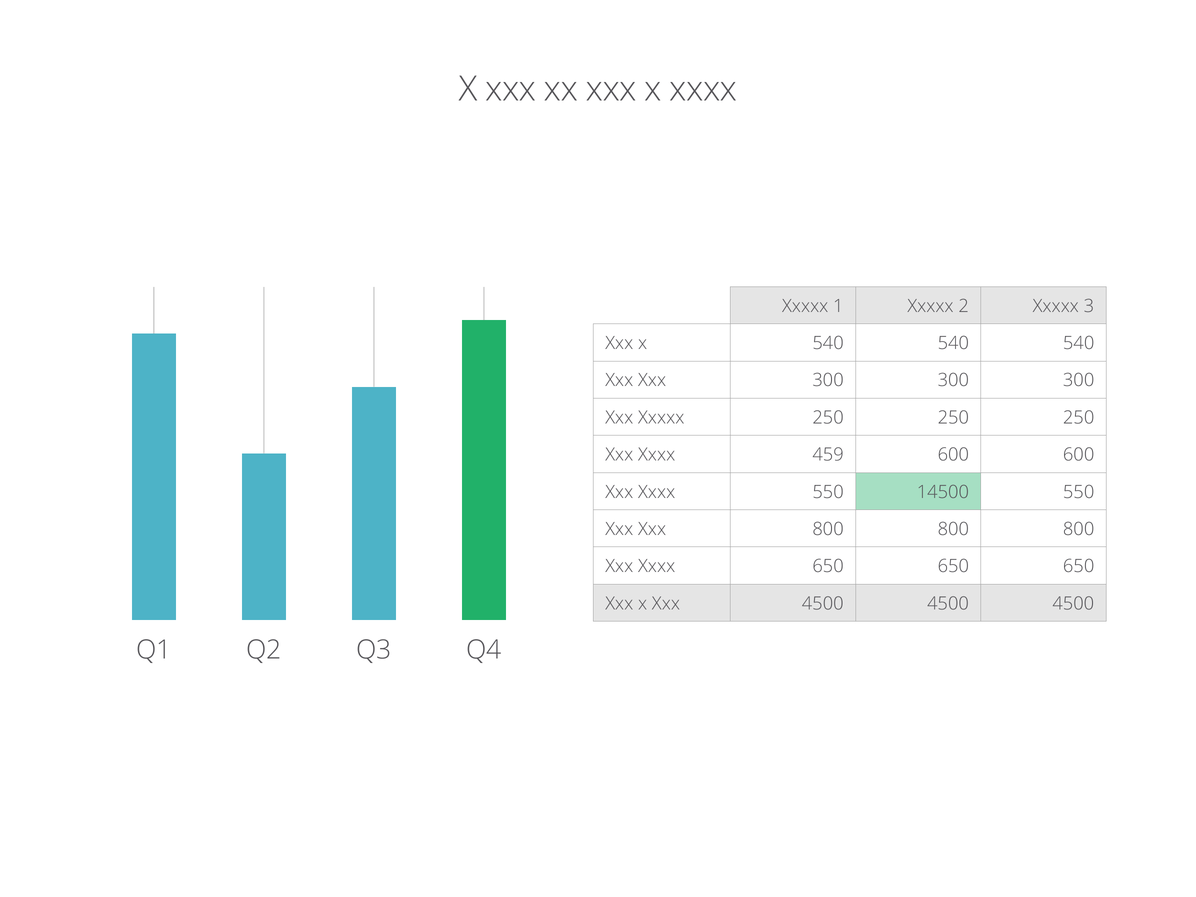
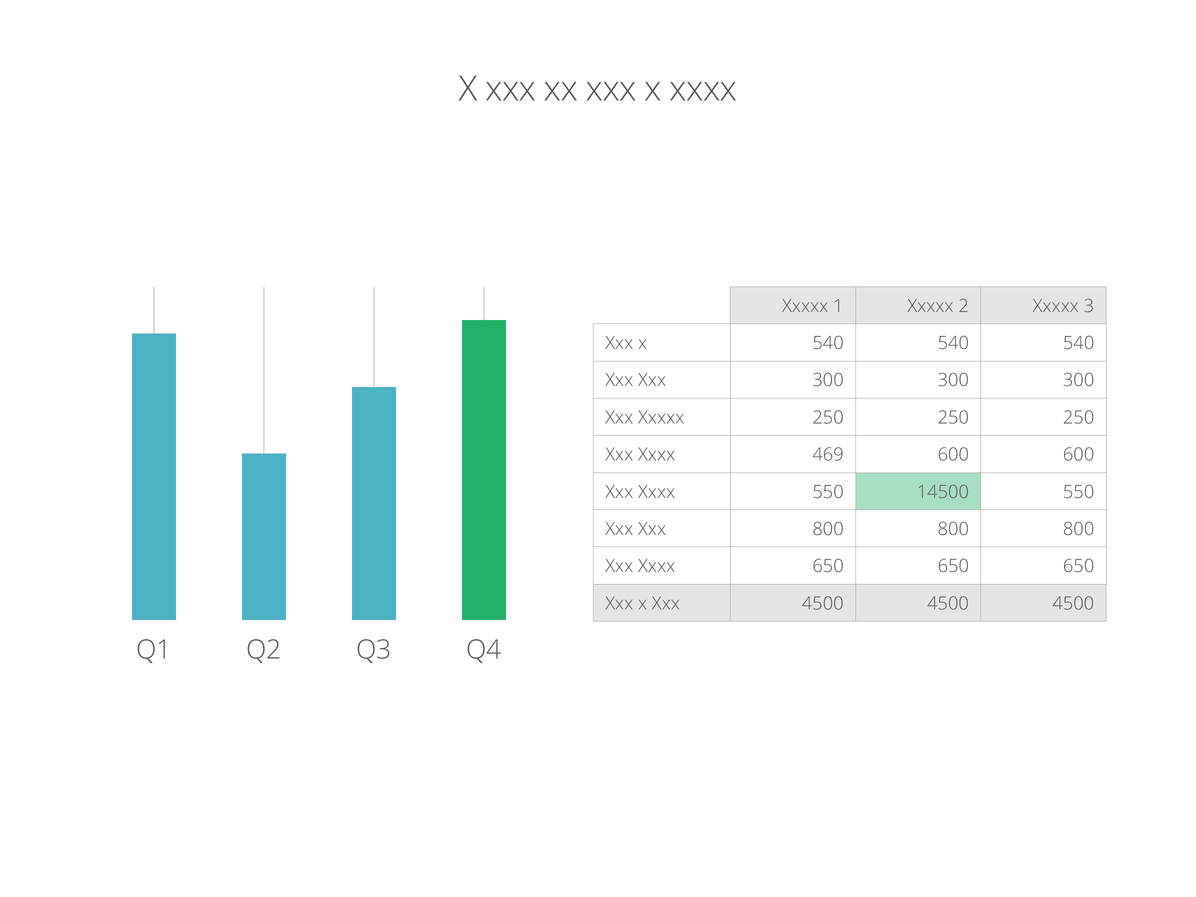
459: 459 -> 469
